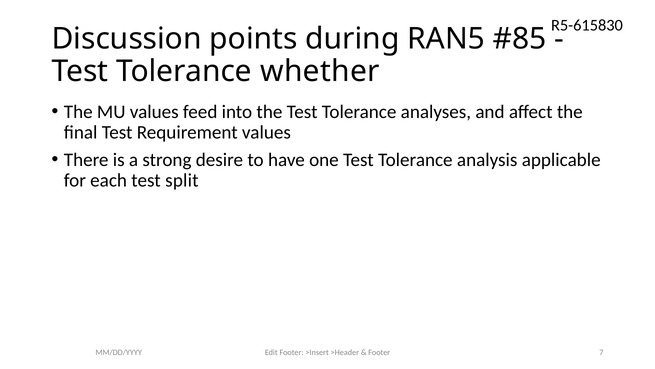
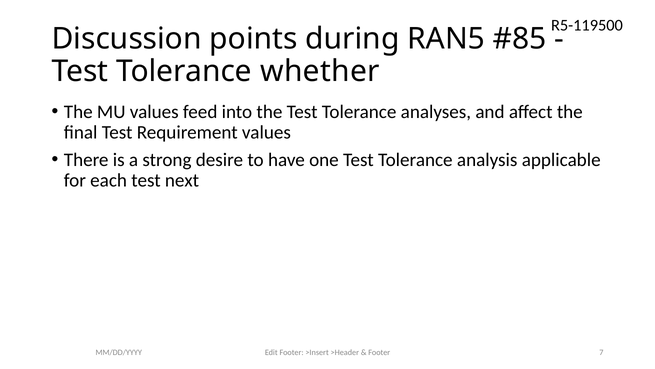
R5-615830: R5-615830 -> R5-119500
split: split -> next
